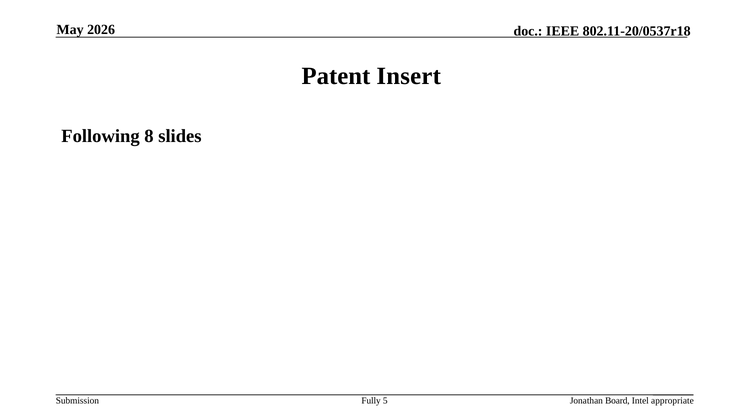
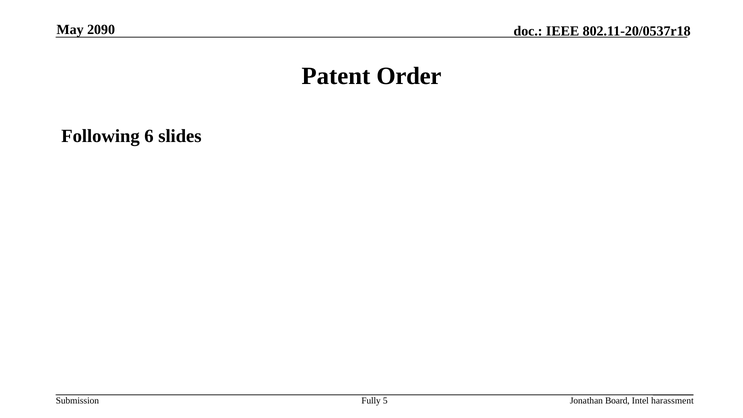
2026: 2026 -> 2090
Insert: Insert -> Order
8: 8 -> 6
appropriate: appropriate -> harassment
